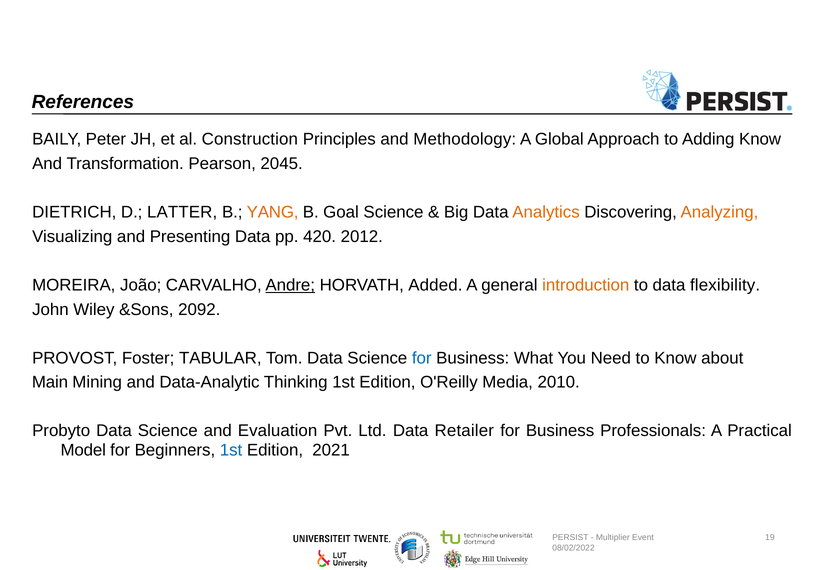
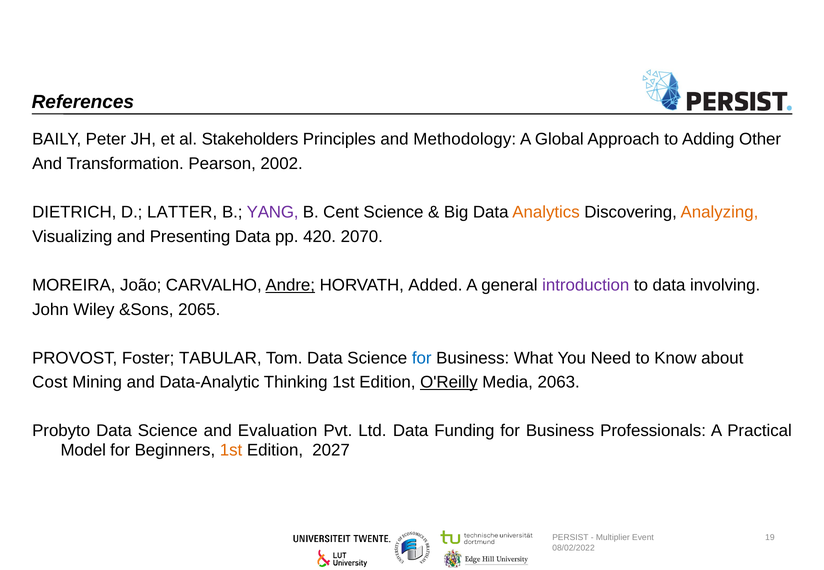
Construction: Construction -> Stakeholders
Adding Know: Know -> Other
2045: 2045 -> 2002
YANG colour: orange -> purple
Goal: Goal -> Cent
2012: 2012 -> 2070
introduction colour: orange -> purple
flexibility: flexibility -> involving
2092: 2092 -> 2065
Main: Main -> Cost
O'Reilly underline: none -> present
2010: 2010 -> 2063
Retailer: Retailer -> Funding
1st at (231, 451) colour: blue -> orange
2021: 2021 -> 2027
